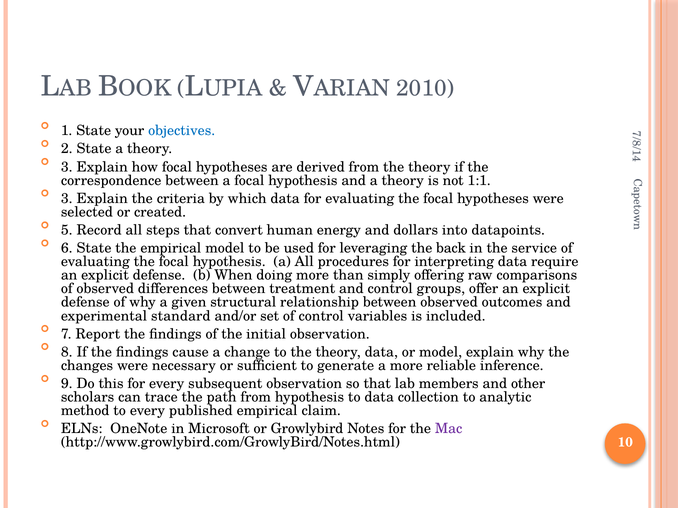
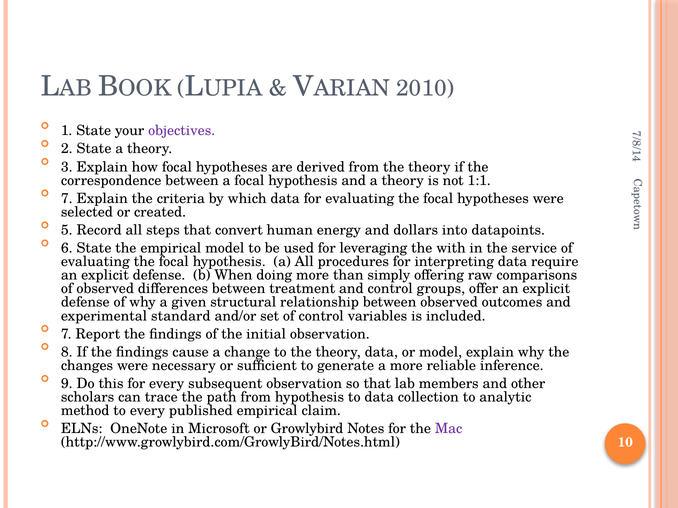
objectives colour: blue -> purple
3 at (67, 199): 3 -> 7
back: back -> with
